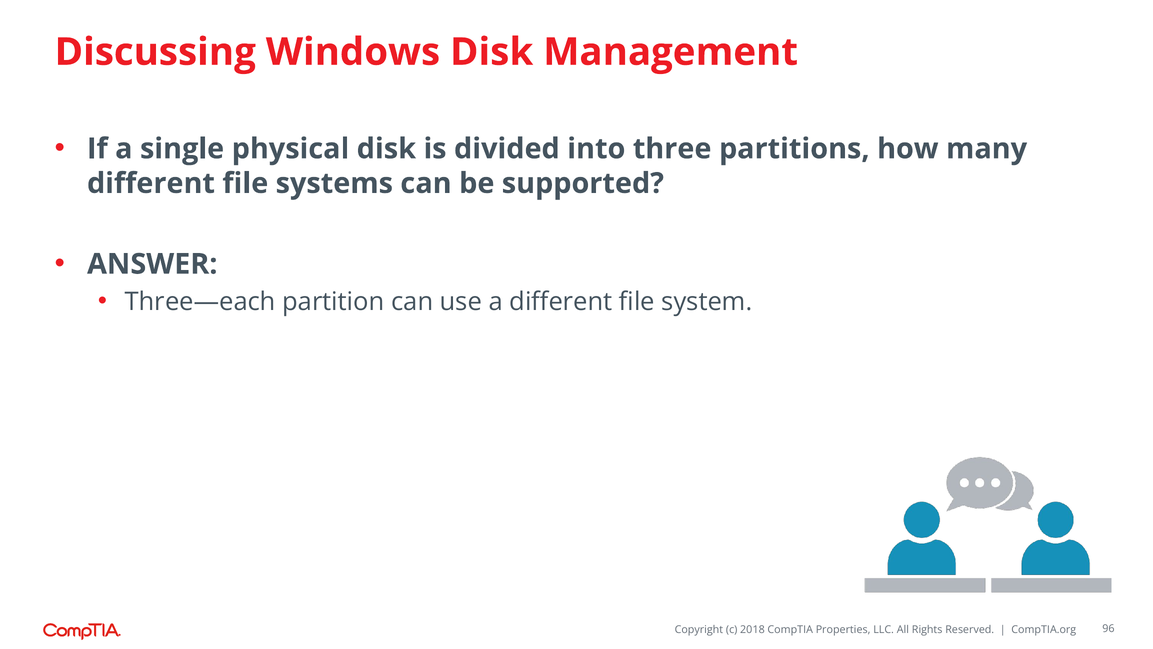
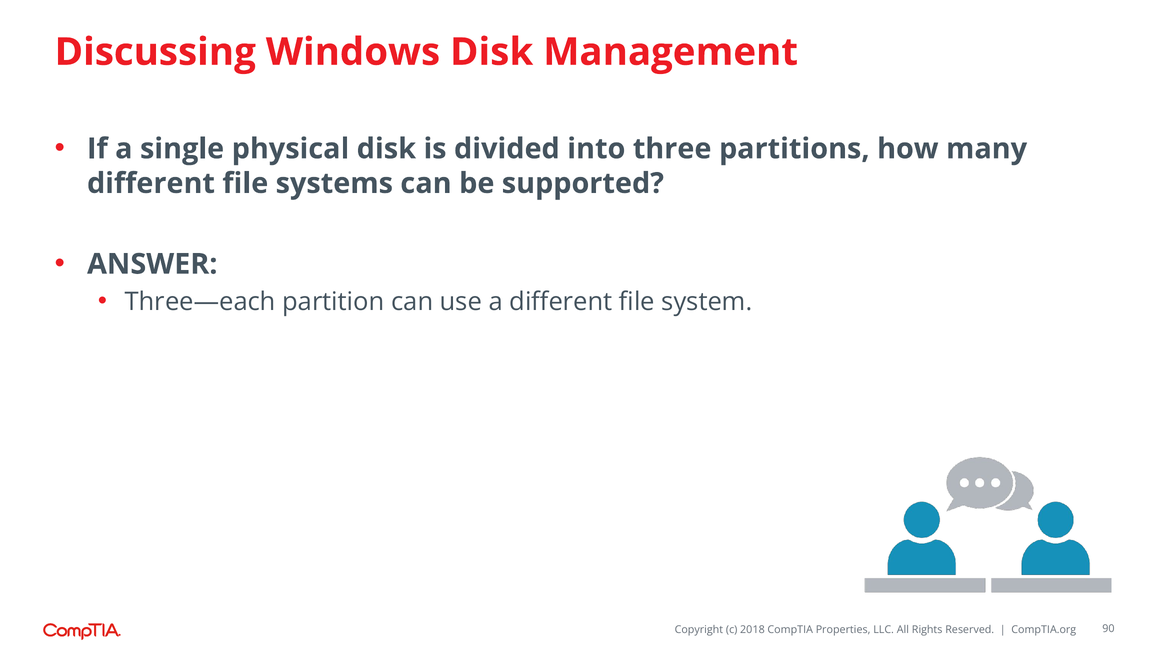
96: 96 -> 90
